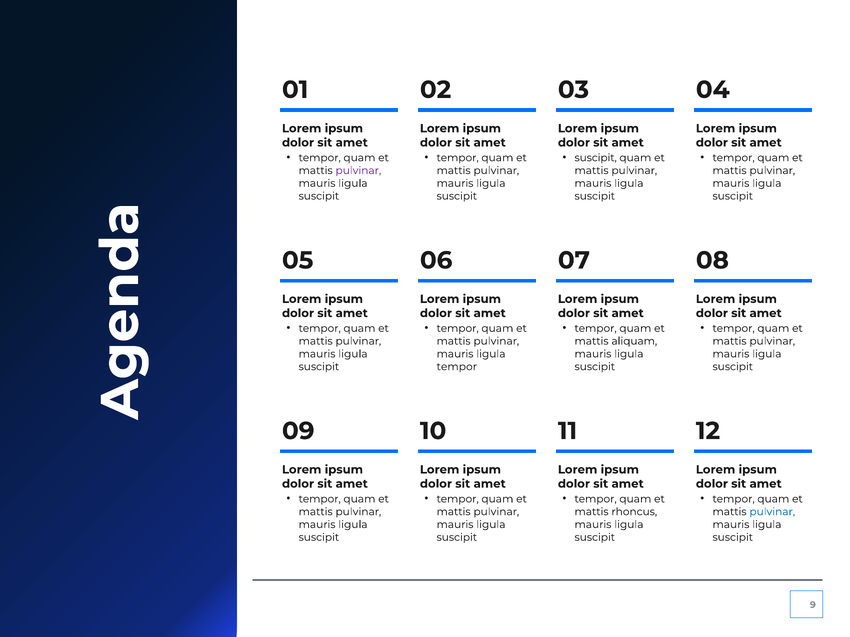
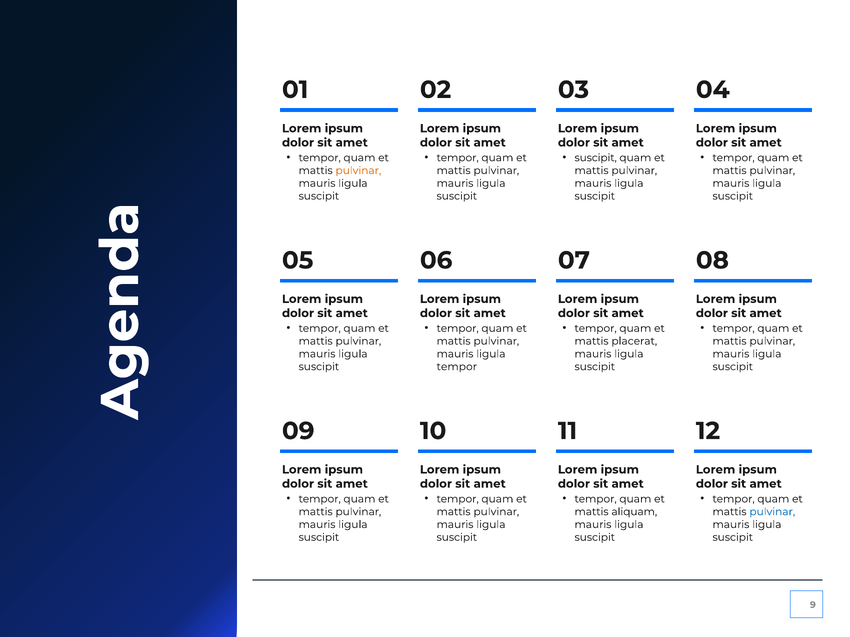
pulvinar at (358, 171) colour: purple -> orange
aliquam: aliquam -> placerat
rhoncus: rhoncus -> aliquam
